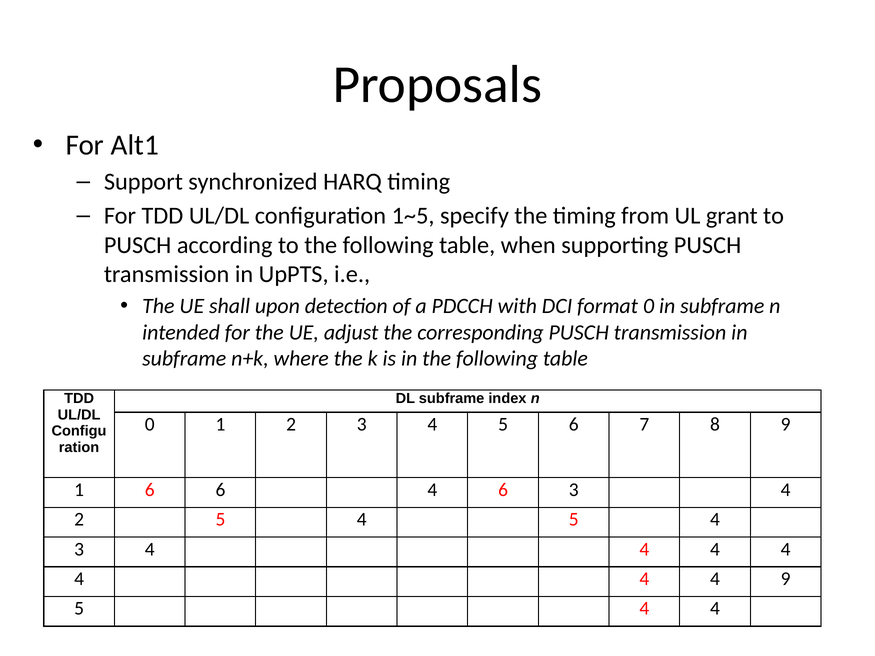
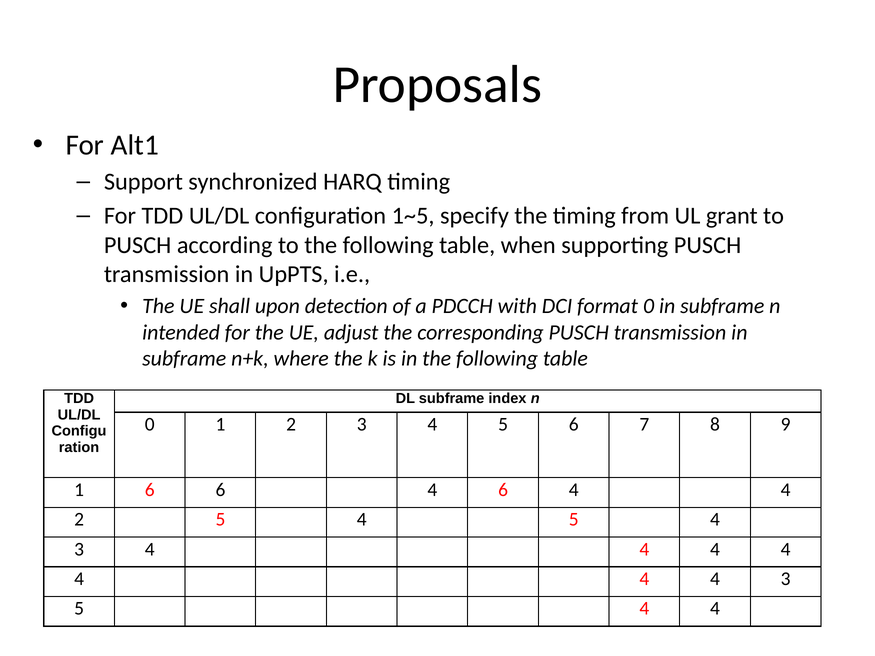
4 6 3: 3 -> 4
4 4 9: 9 -> 3
